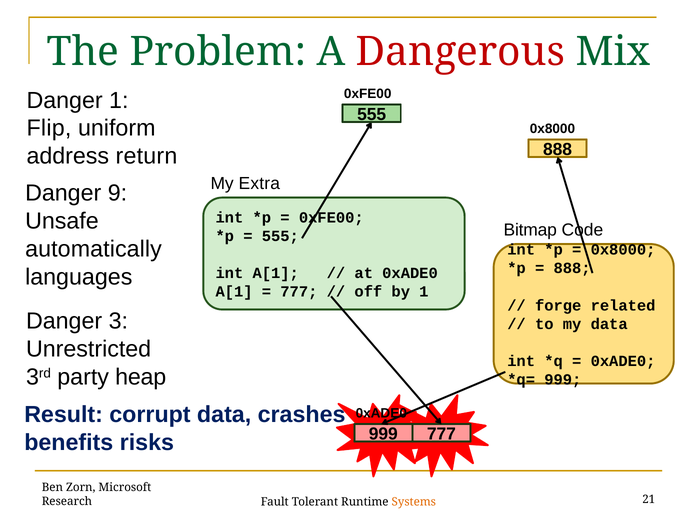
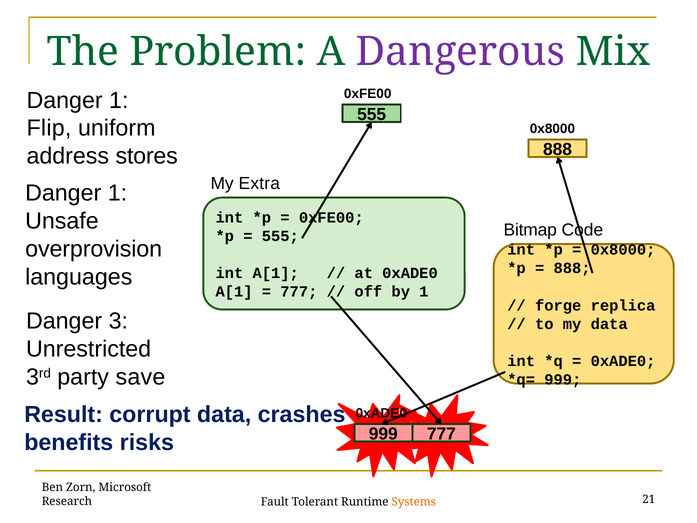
Dangerous colour: red -> purple
return: return -> stores
9 at (117, 193): 9 -> 1
automatically: automatically -> overprovision
related: related -> replica
heap: heap -> save
